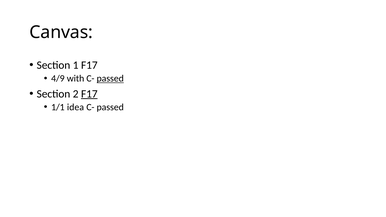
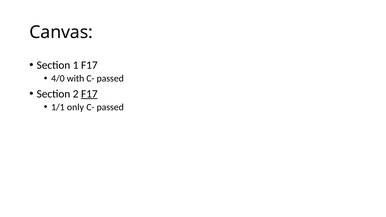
4/9: 4/9 -> 4/0
passed at (110, 79) underline: present -> none
idea: idea -> only
